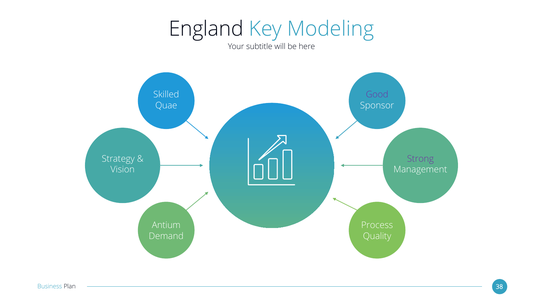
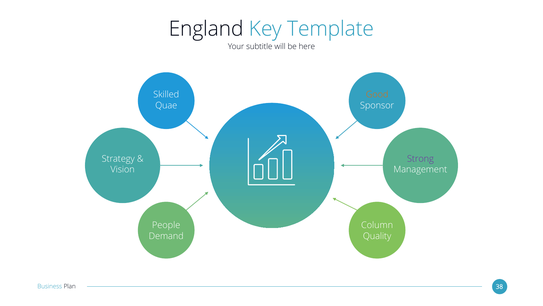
Modeling: Modeling -> Template
Good colour: purple -> orange
Antium: Antium -> People
Process: Process -> Column
